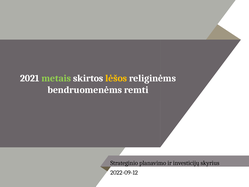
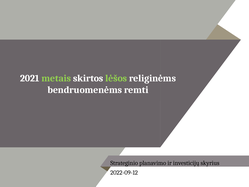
lėšos colour: yellow -> light green
